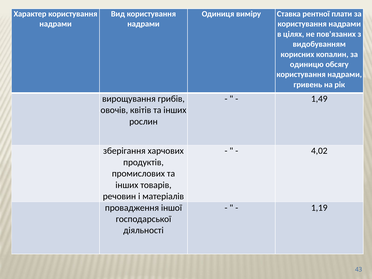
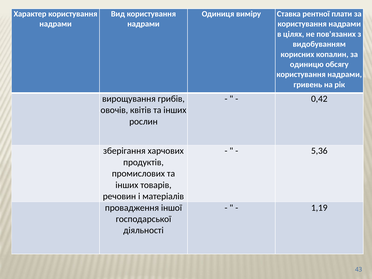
1,49: 1,49 -> 0,42
4,02: 4,02 -> 5,36
